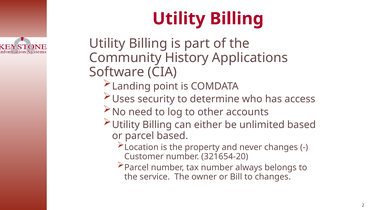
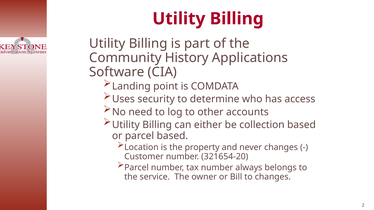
unlimited: unlimited -> collection
